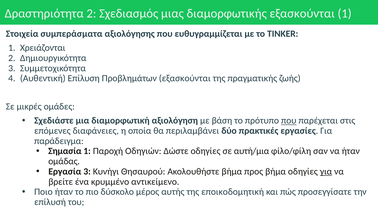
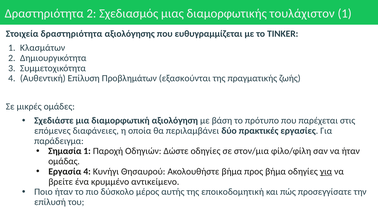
διαμορφωτικής εξασκούνται: εξασκούνται -> τουλάχιστον
Στοιχεία συμπεράσματα: συμπεράσματα -> δραστηριότητα
Χρειάζονται: Χρειάζονται -> Κλασμάτων
που at (289, 121) underline: present -> none
αυτή/μια: αυτή/μια -> στον/μια
Εργασία 3: 3 -> 4
